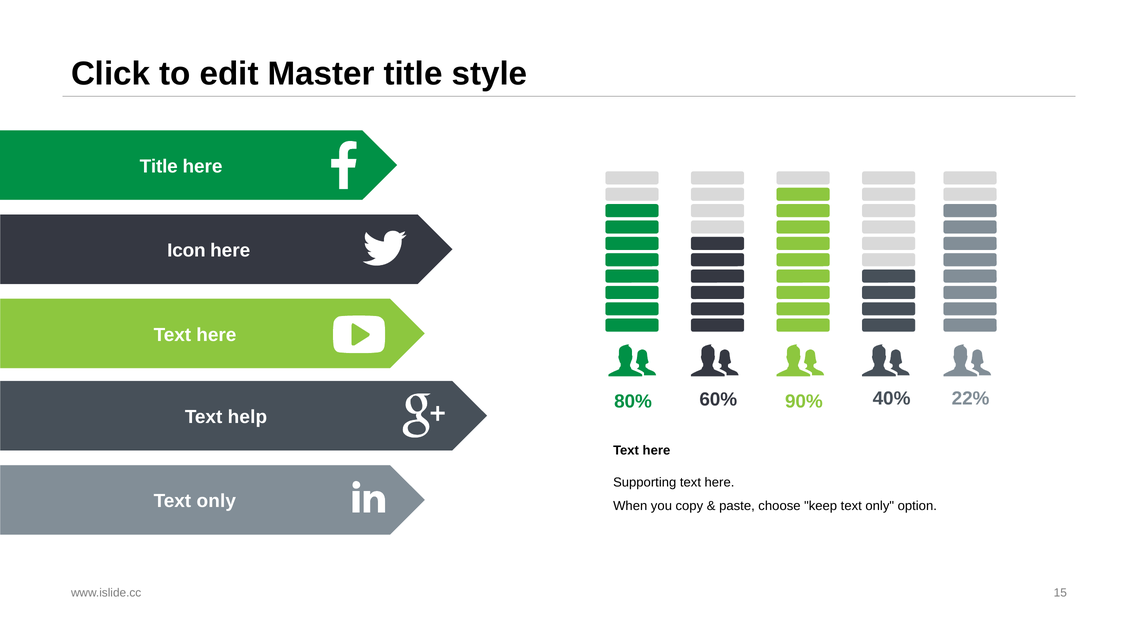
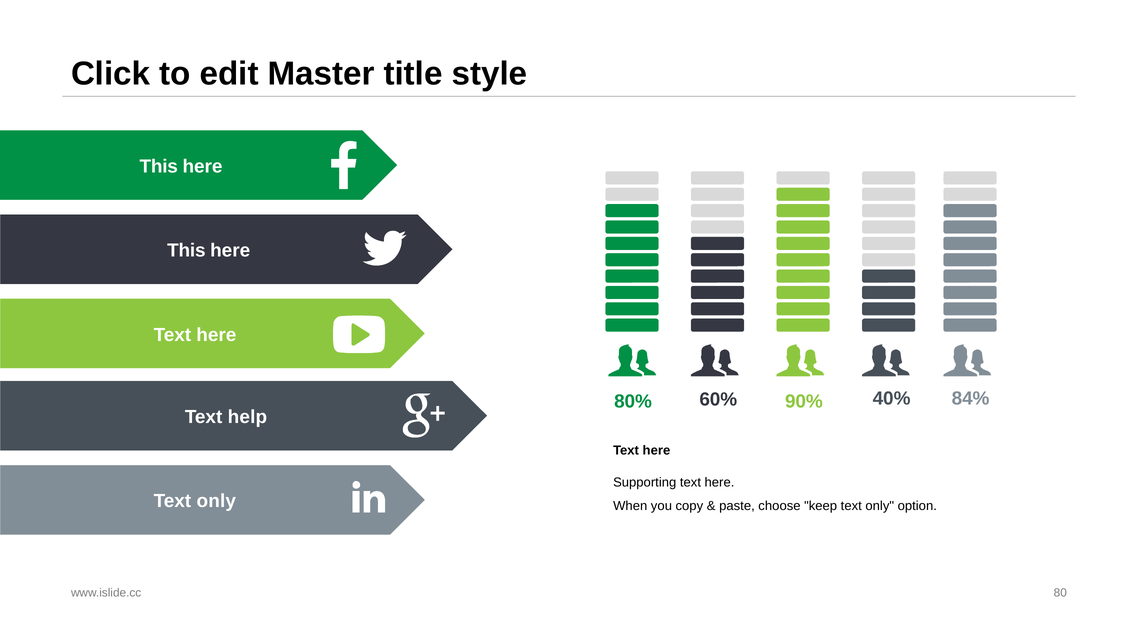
Title at (159, 166): Title -> This
Icon at (186, 251): Icon -> This
22%: 22% -> 84%
15: 15 -> 80
